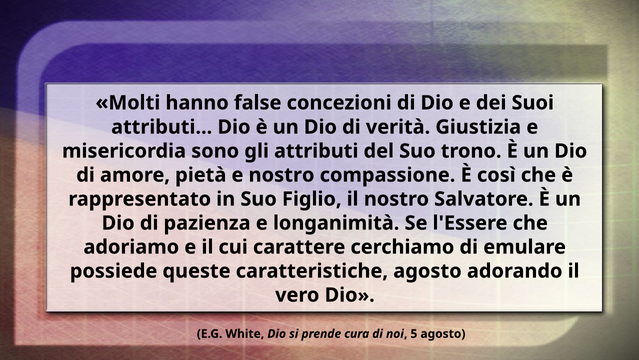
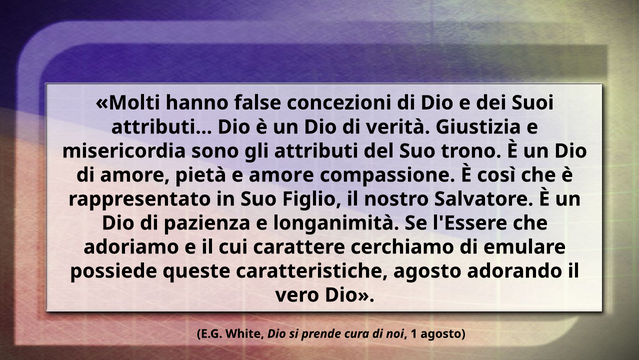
e nostro: nostro -> amore
5: 5 -> 1
